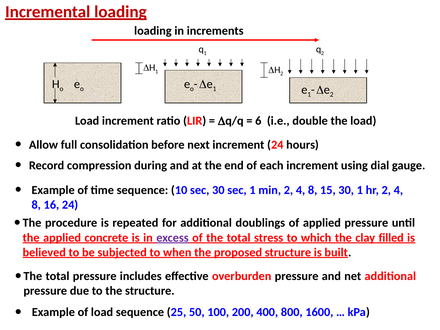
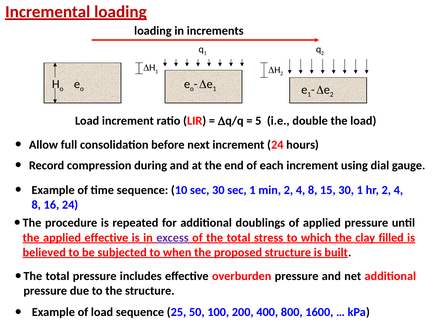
6: 6 -> 5
applied concrete: concrete -> effective
